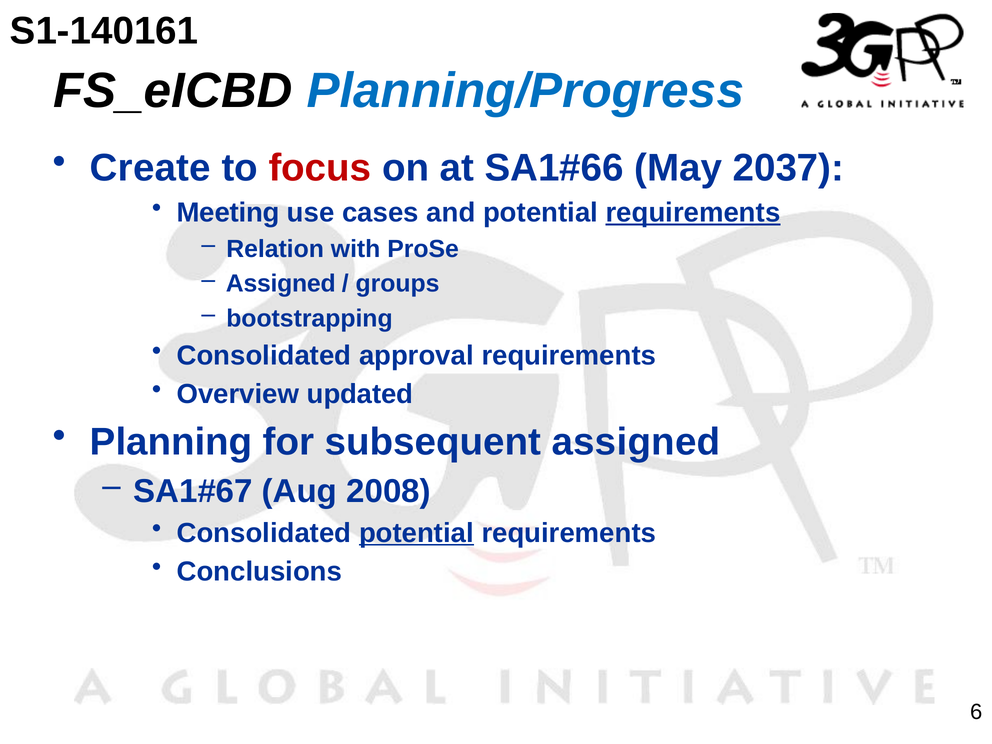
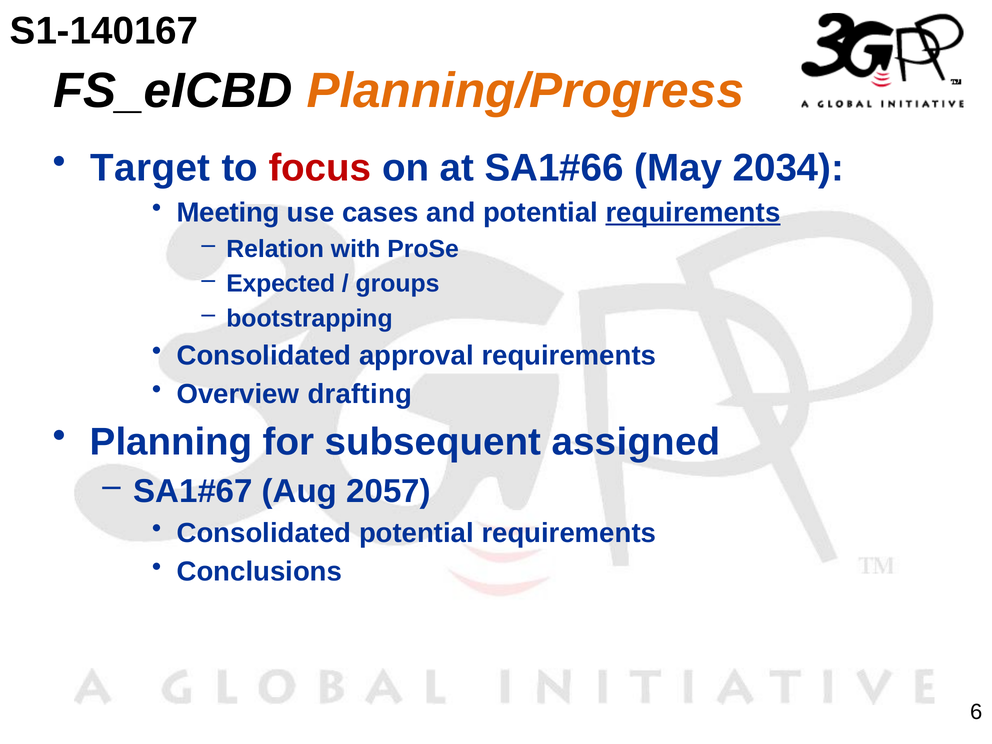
S1-140161: S1-140161 -> S1-140167
Planning/Progress colour: blue -> orange
Create: Create -> Target
2037: 2037 -> 2034
Assigned at (281, 284): Assigned -> Expected
updated: updated -> drafting
2008: 2008 -> 2057
potential at (416, 533) underline: present -> none
